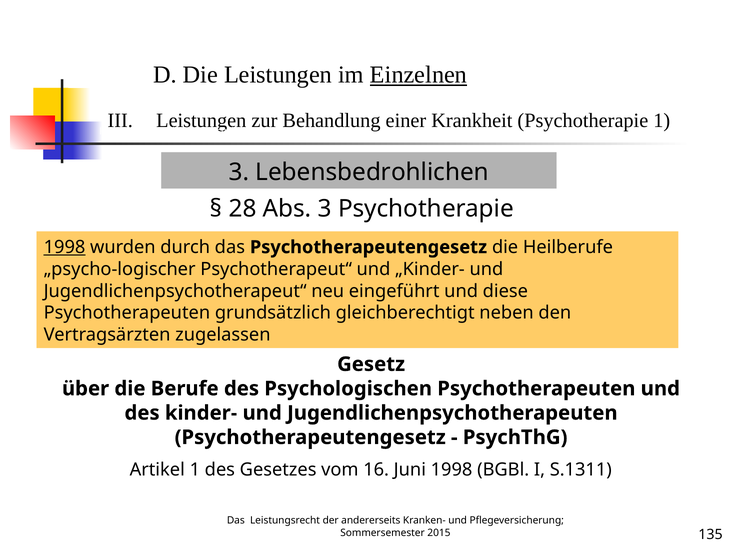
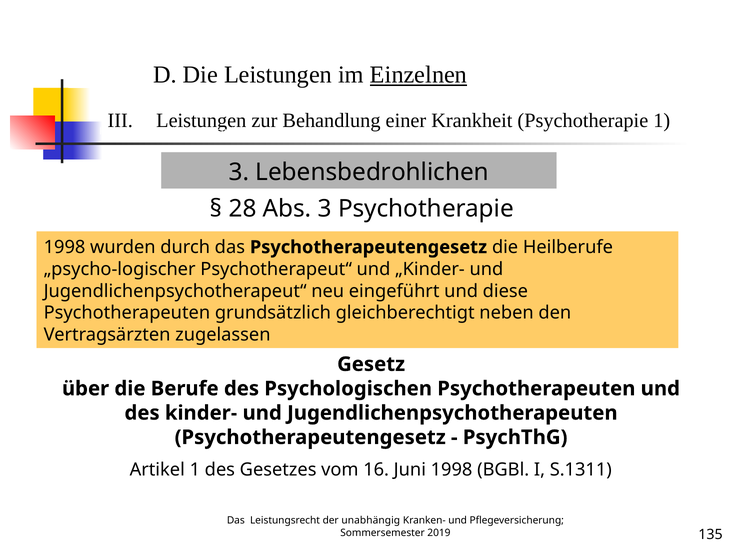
1998 at (65, 247) underline: present -> none
andererseits: andererseits -> unabhängig
2015: 2015 -> 2019
